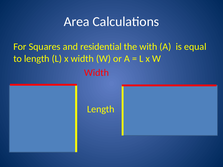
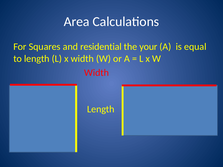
with: with -> your
